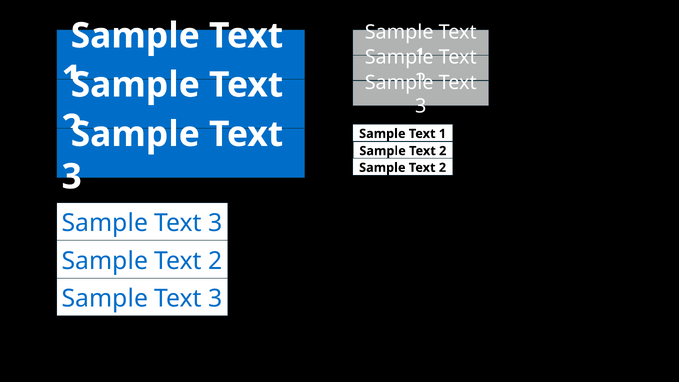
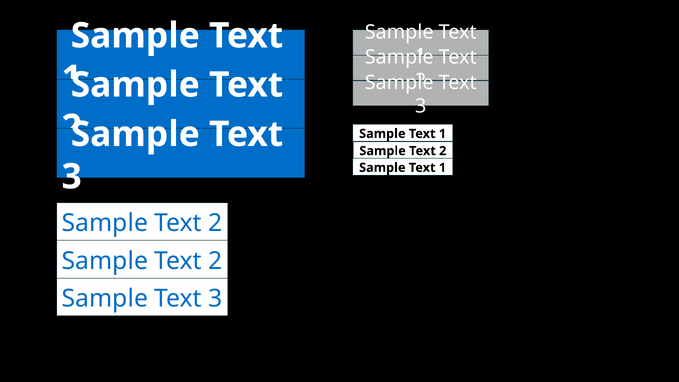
2 at (442, 168): 2 -> 1
3 at (215, 223): 3 -> 2
